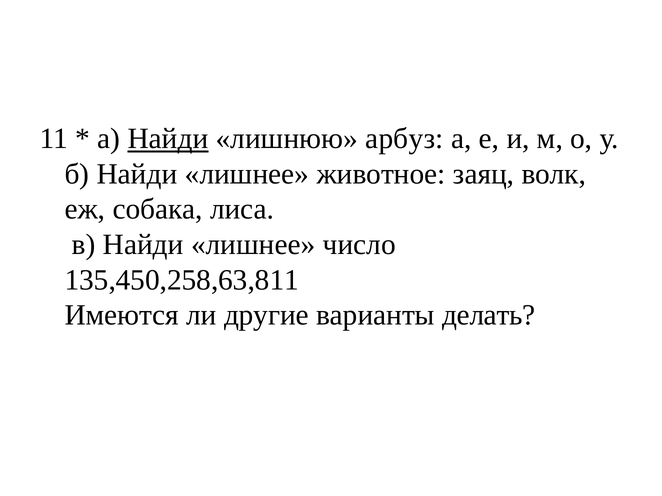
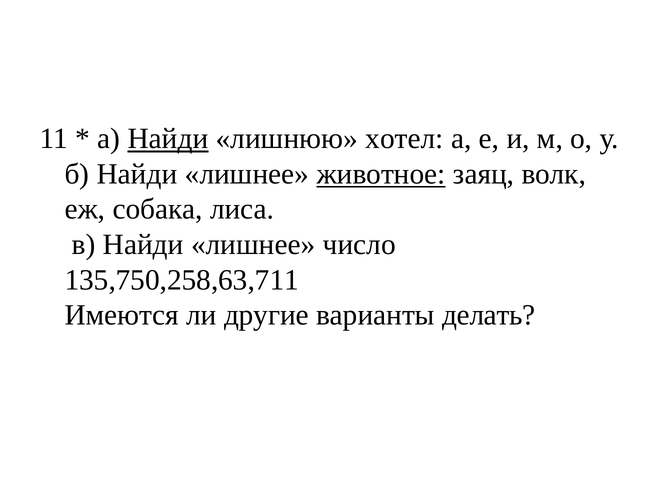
арбуз: арбуз -> хотел
животное underline: none -> present
135,450,258,63,811: 135,450,258,63,811 -> 135,750,258,63,711
